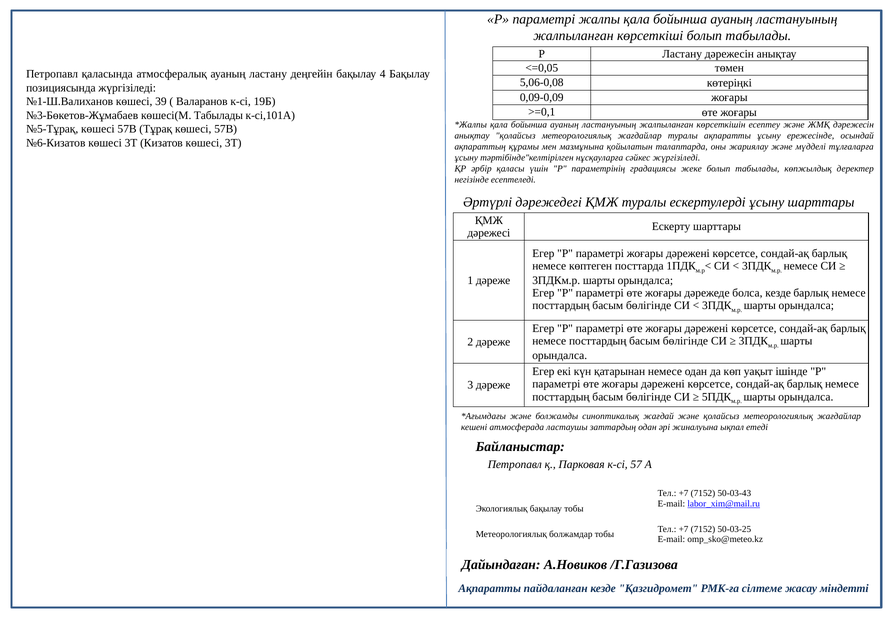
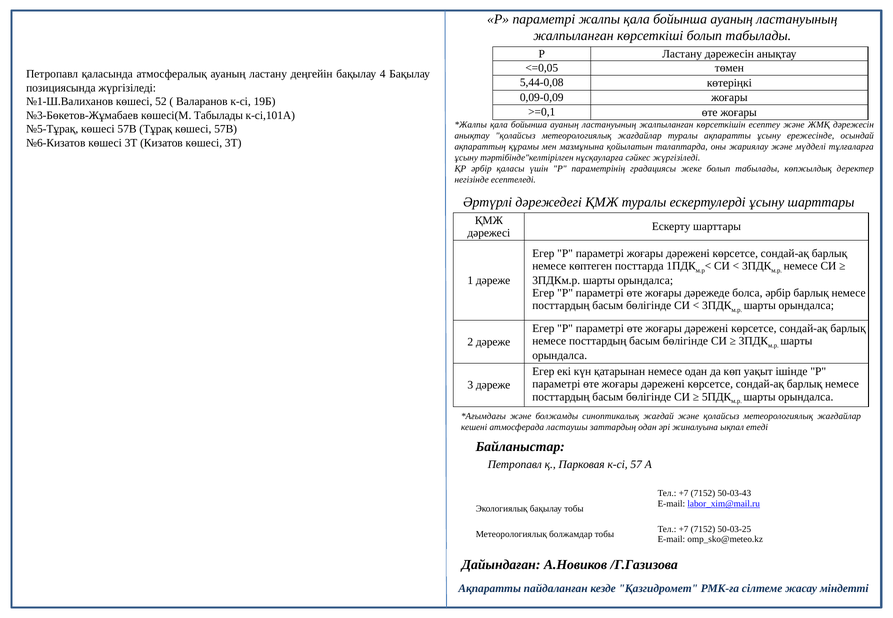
5,06-0,08: 5,06-0,08 -> 5,44-0,08
39: 39 -> 52
болса кезде: кезде -> әрбір
